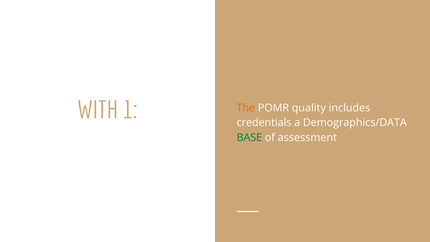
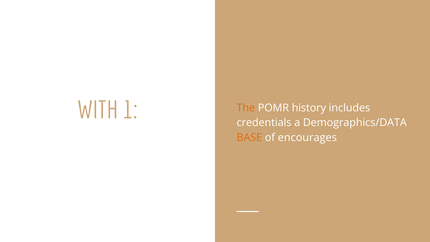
quality: quality -> history
BASE colour: green -> orange
assessment: assessment -> encourages
